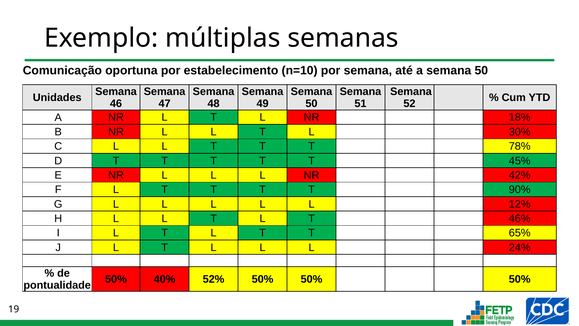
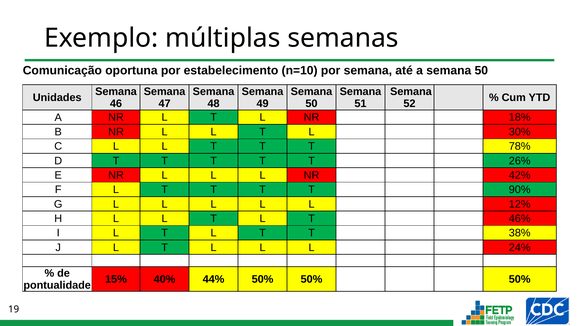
45%: 45% -> 26%
65%: 65% -> 38%
50% at (116, 279): 50% -> 15%
52%: 52% -> 44%
